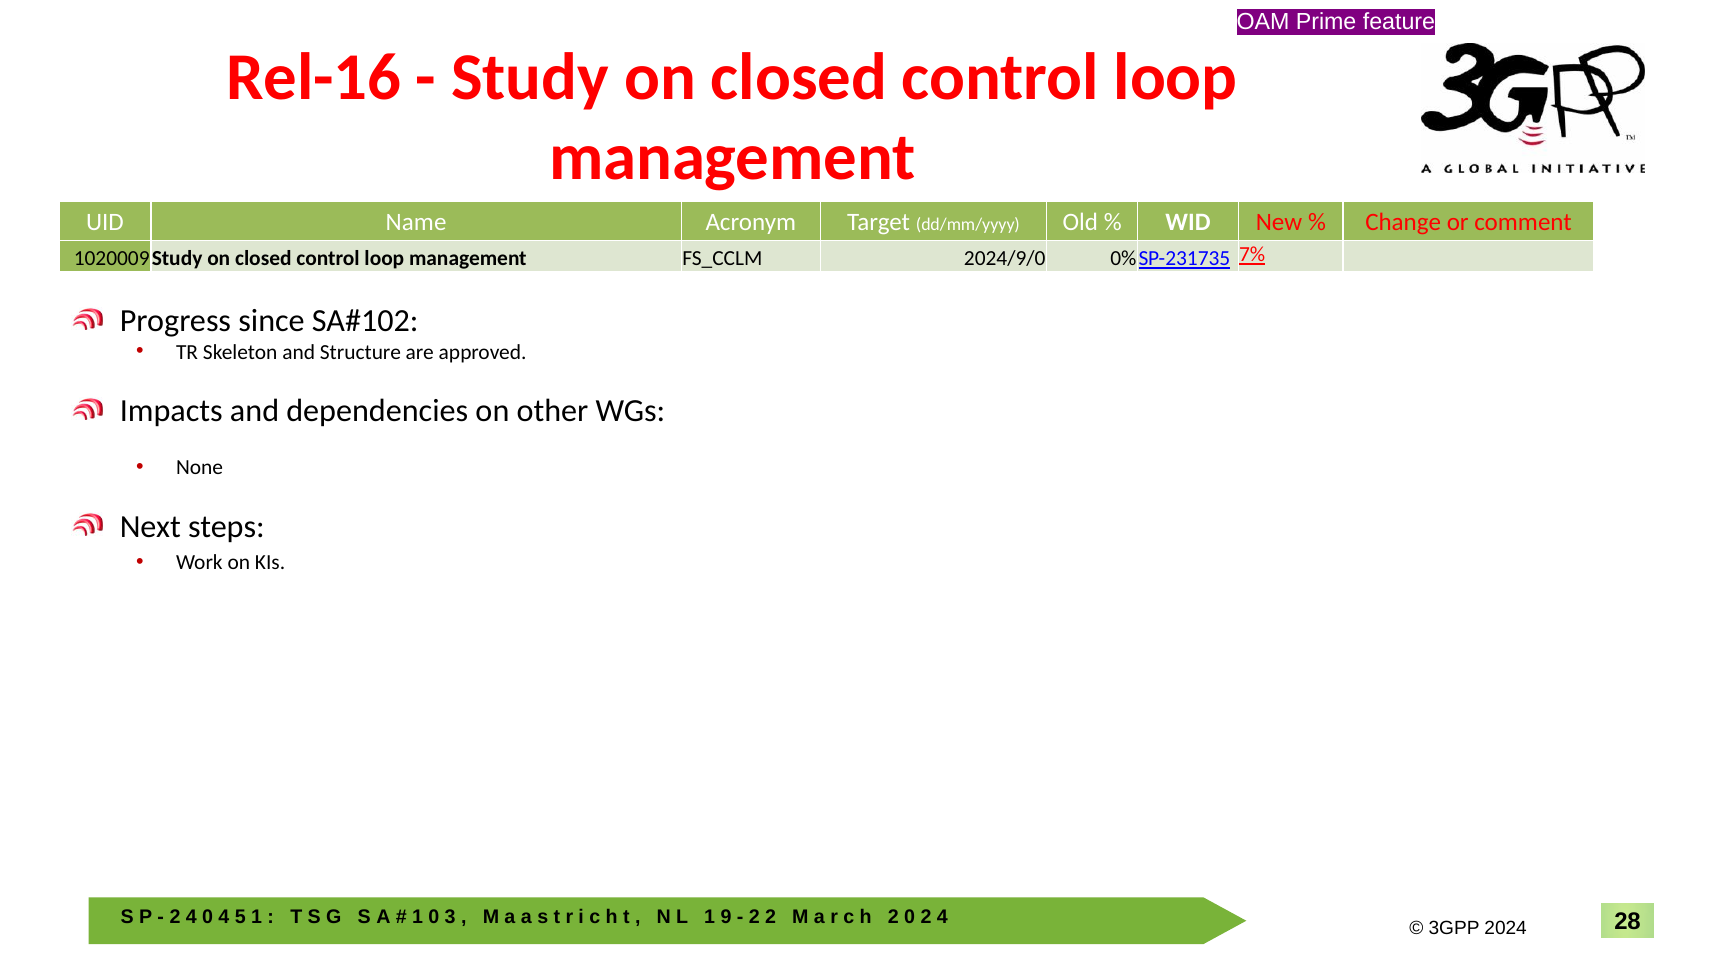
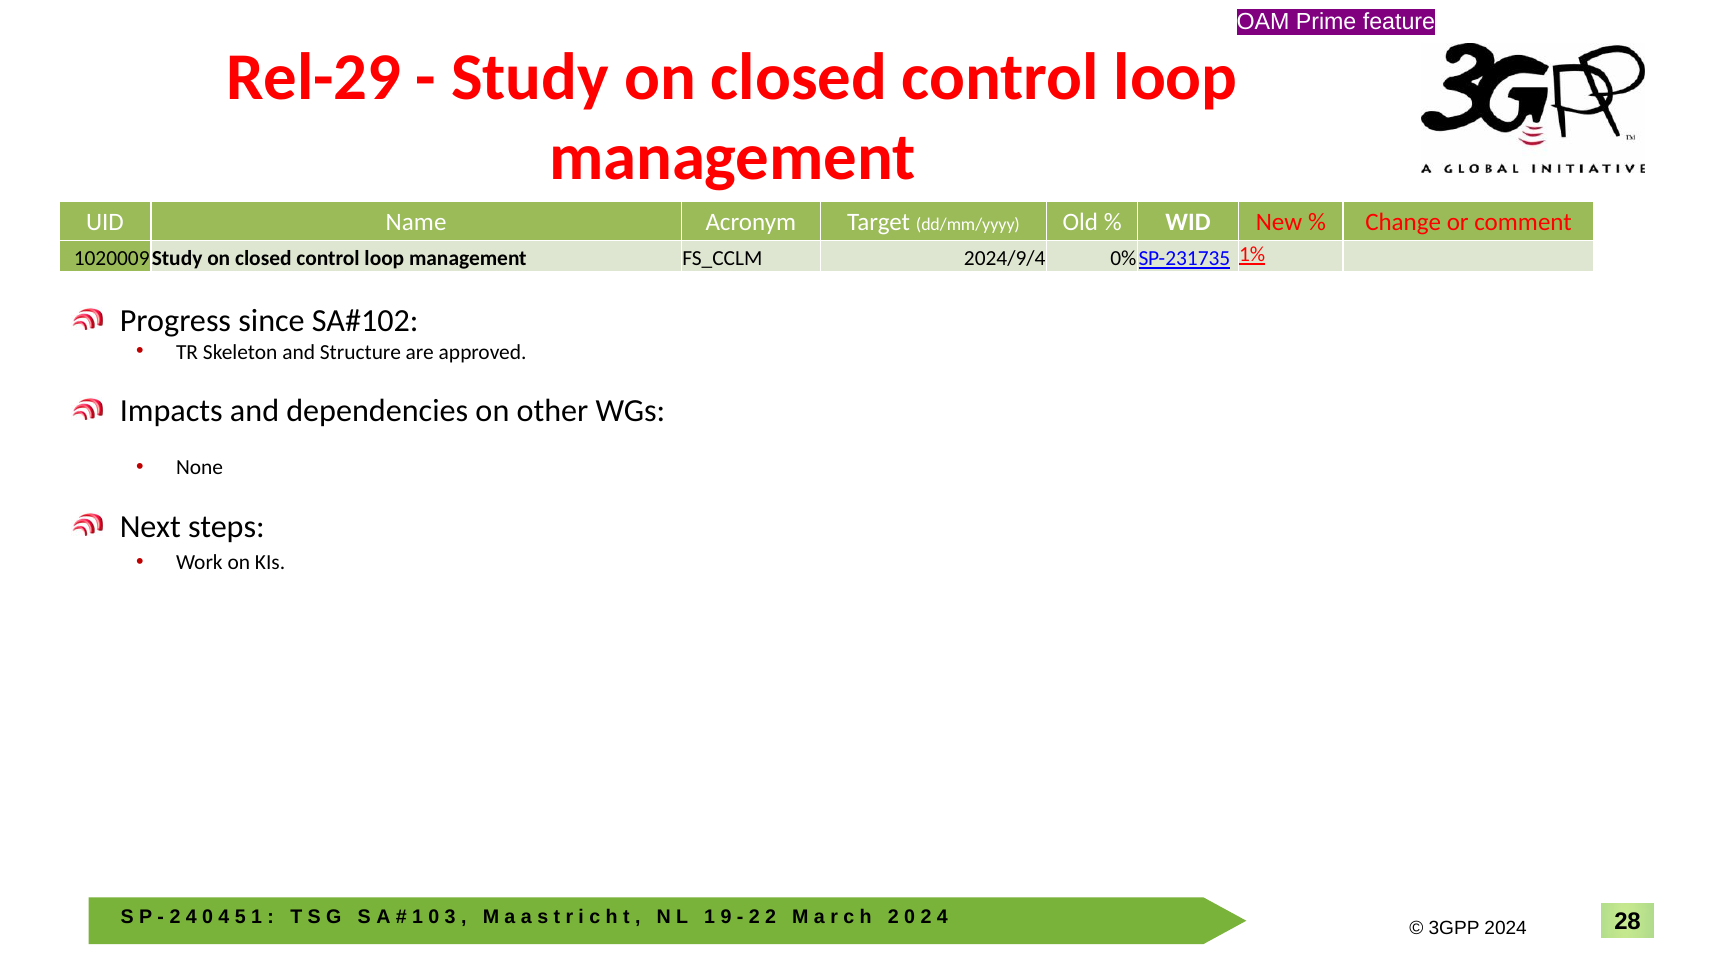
Rel-16: Rel-16 -> Rel-29
2024/9/0: 2024/9/0 -> 2024/9/4
7%: 7% -> 1%
